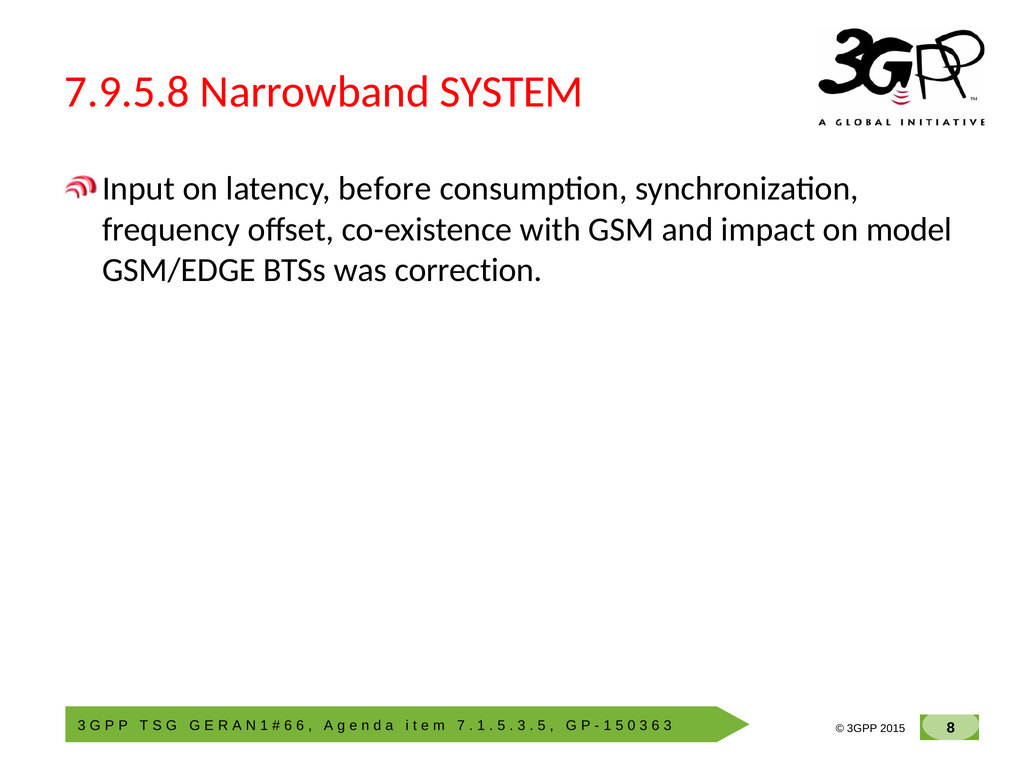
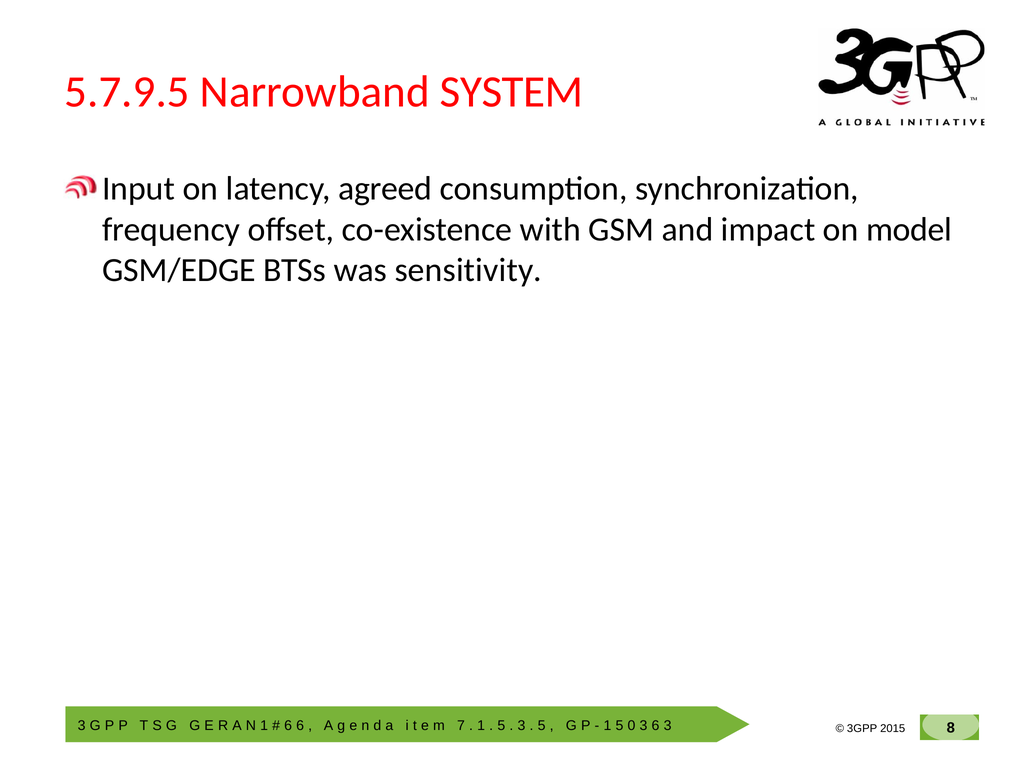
7.9.5.8: 7.9.5.8 -> 5.7.9.5
before: before -> agreed
correction: correction -> sensitivity
